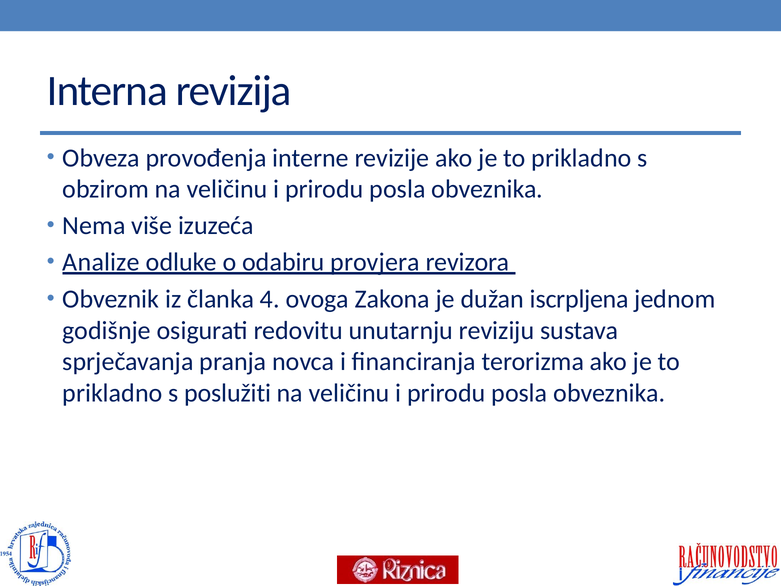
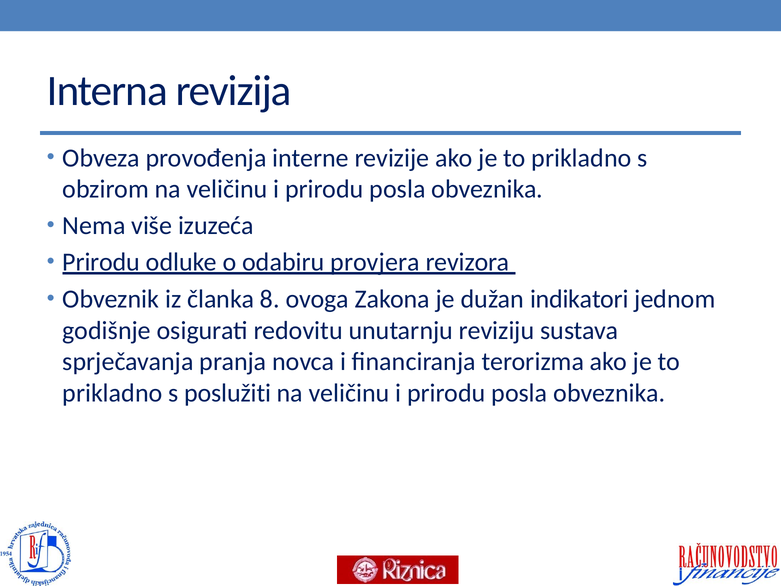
Analize at (101, 262): Analize -> Prirodu
4: 4 -> 8
iscrpljena: iscrpljena -> indikatori
